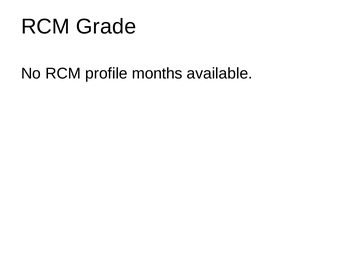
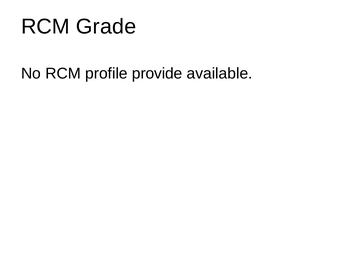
months: months -> provide
